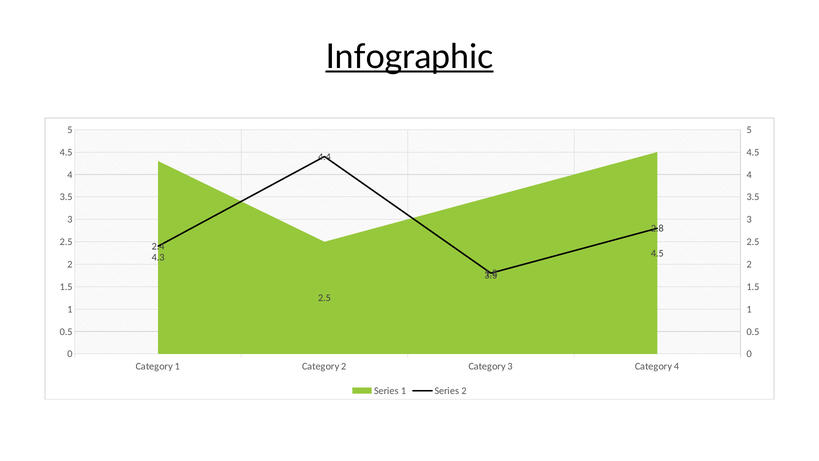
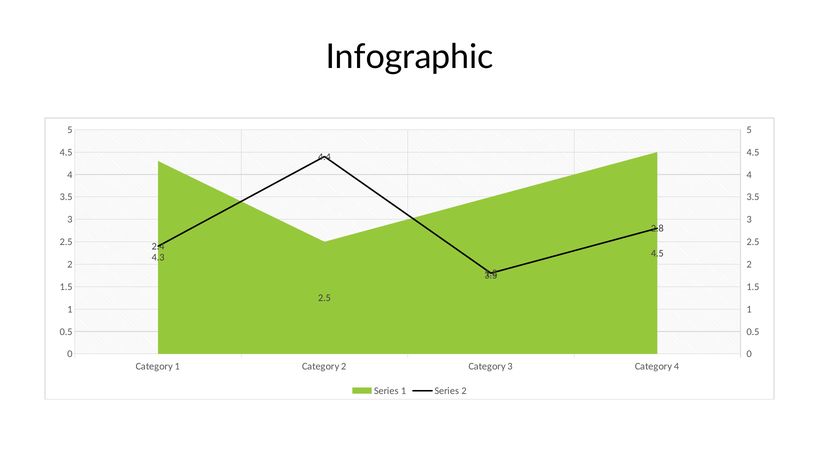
Infographic underline: present -> none
